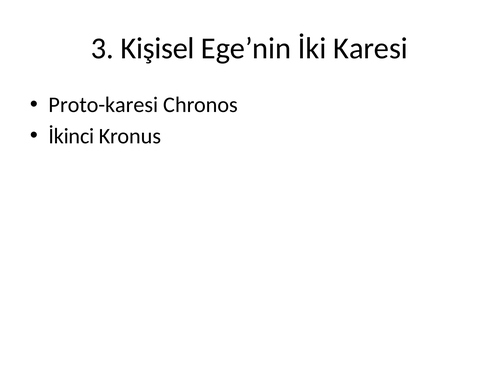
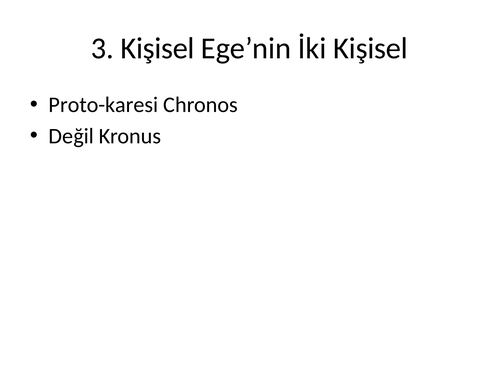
İki Karesi: Karesi -> Kişisel
İkinci: İkinci -> Değil
